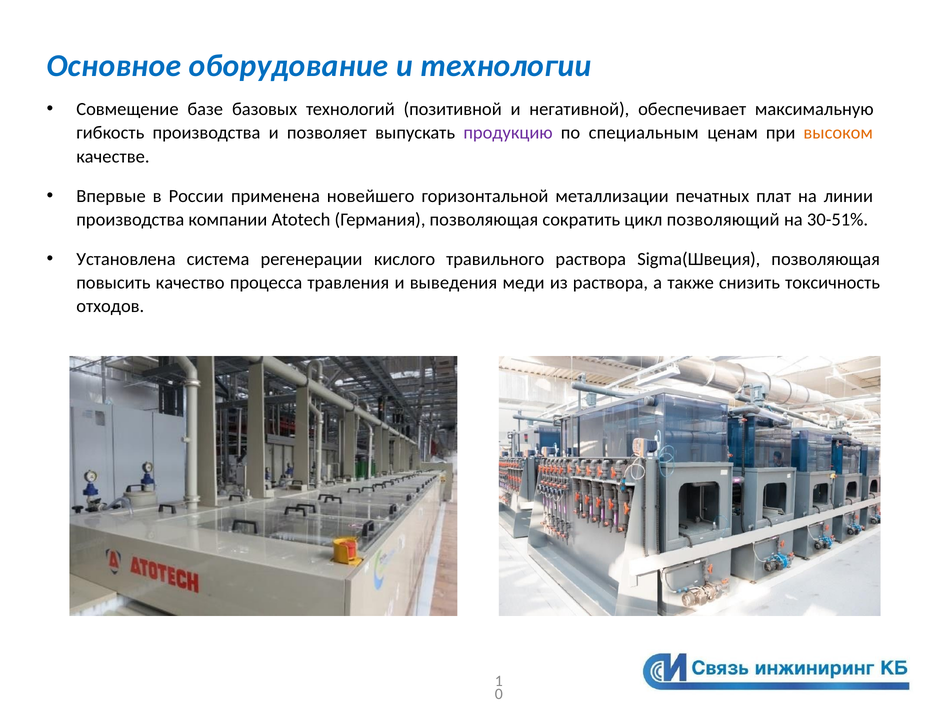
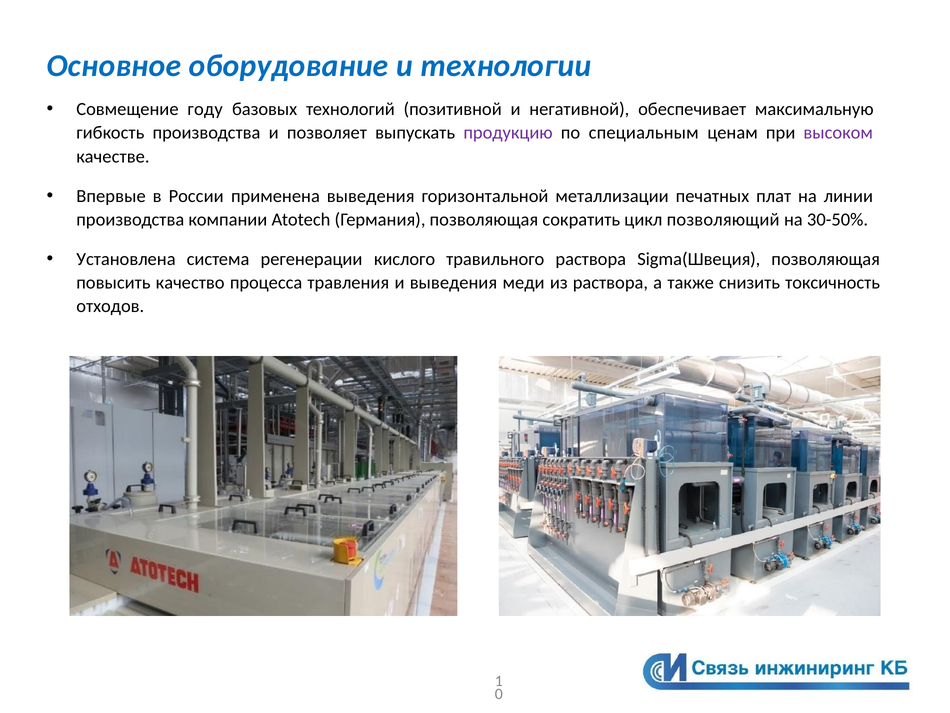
базе: базе -> году
высоком colour: orange -> purple
применена новейшего: новейшего -> выведения
30-51%: 30-51% -> 30-50%
